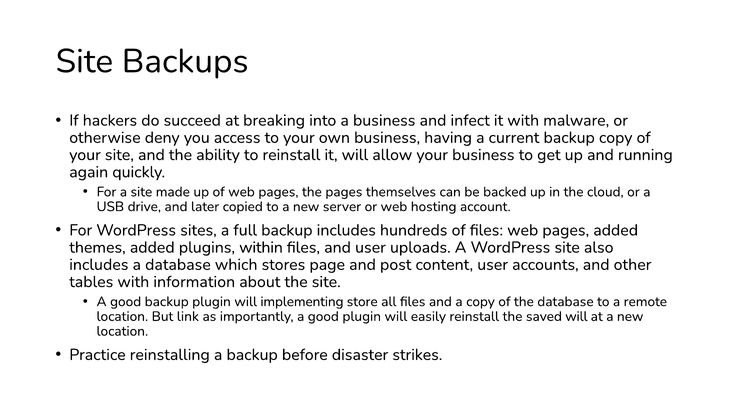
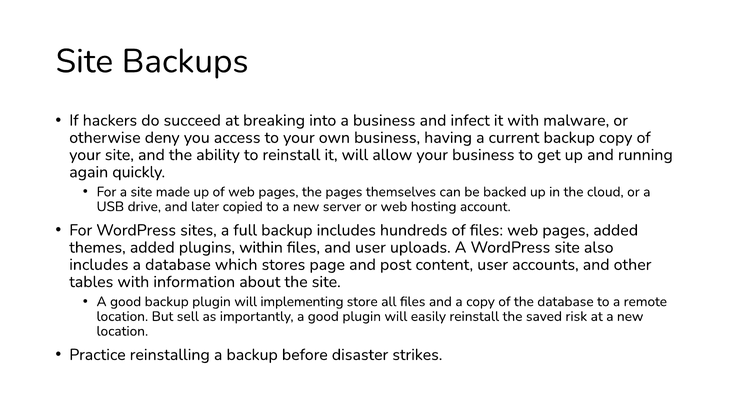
link: link -> sell
saved will: will -> risk
